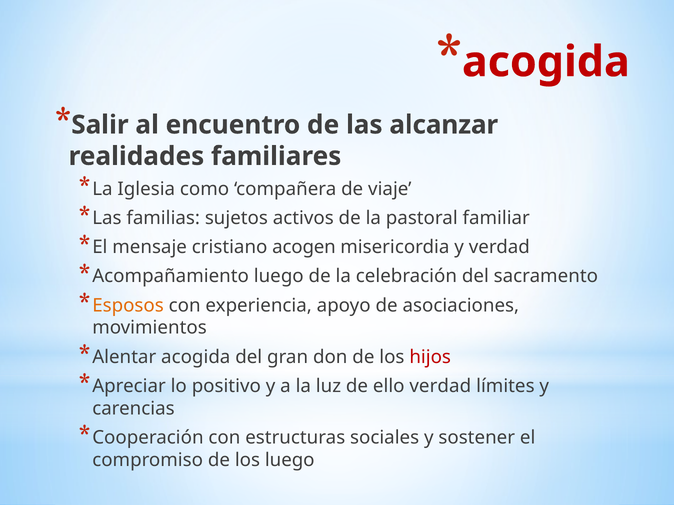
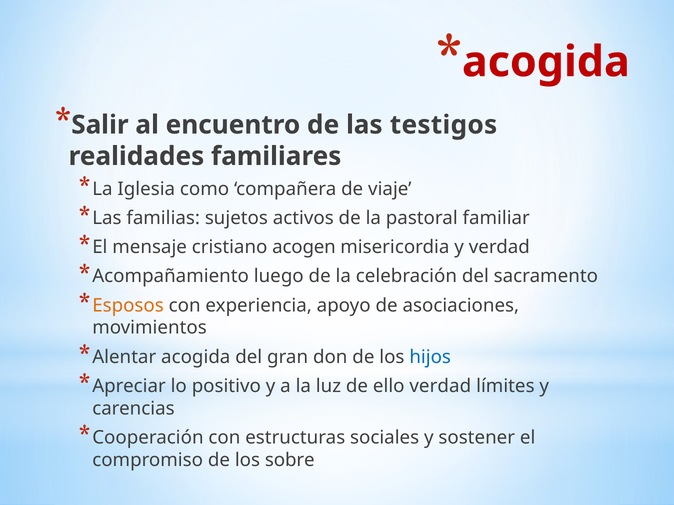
alcanzar: alcanzar -> testigos
hijos colour: red -> blue
los luego: luego -> sobre
